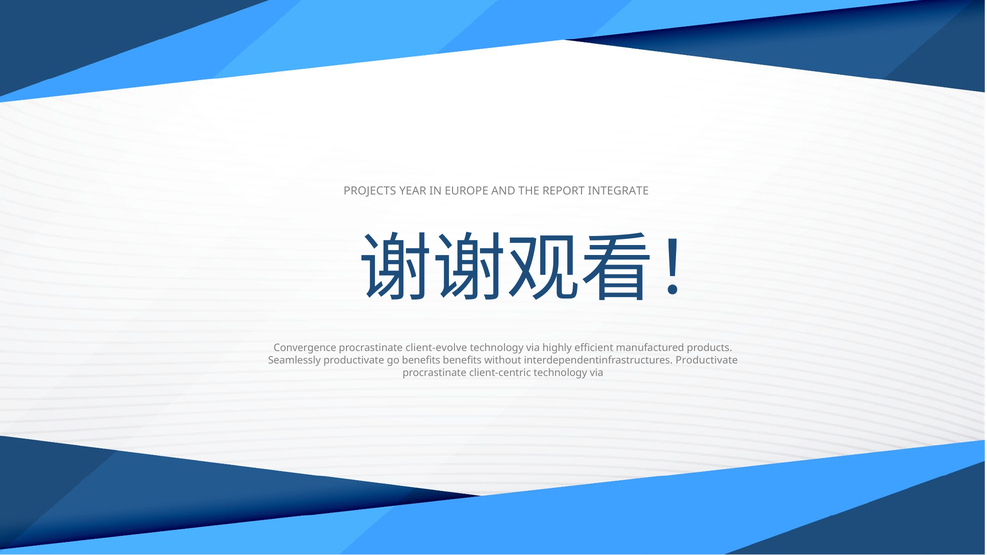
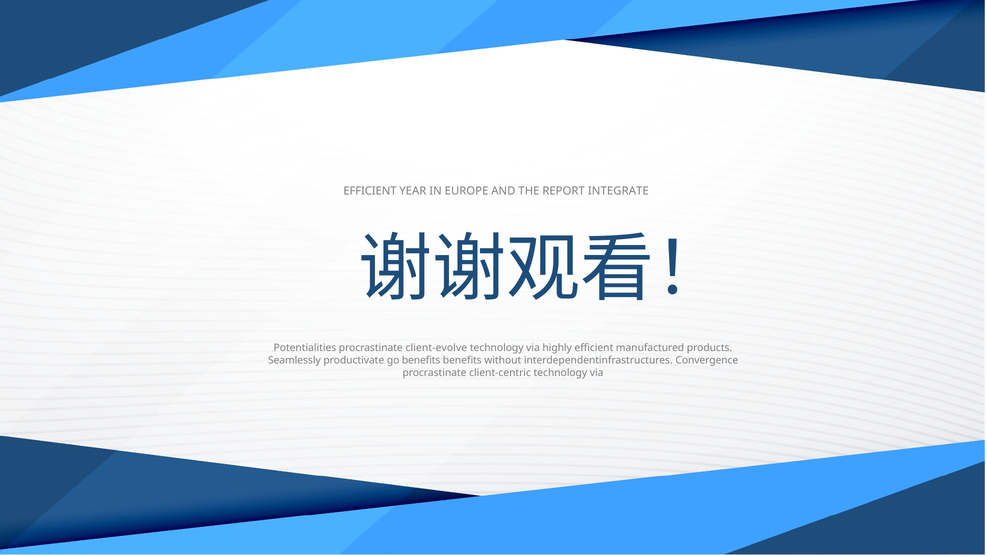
PROJECTS at (370, 191): PROJECTS -> EFFICIENT
Convergence: Convergence -> Potentialities
interdependentinfrastructures Productivate: Productivate -> Convergence
